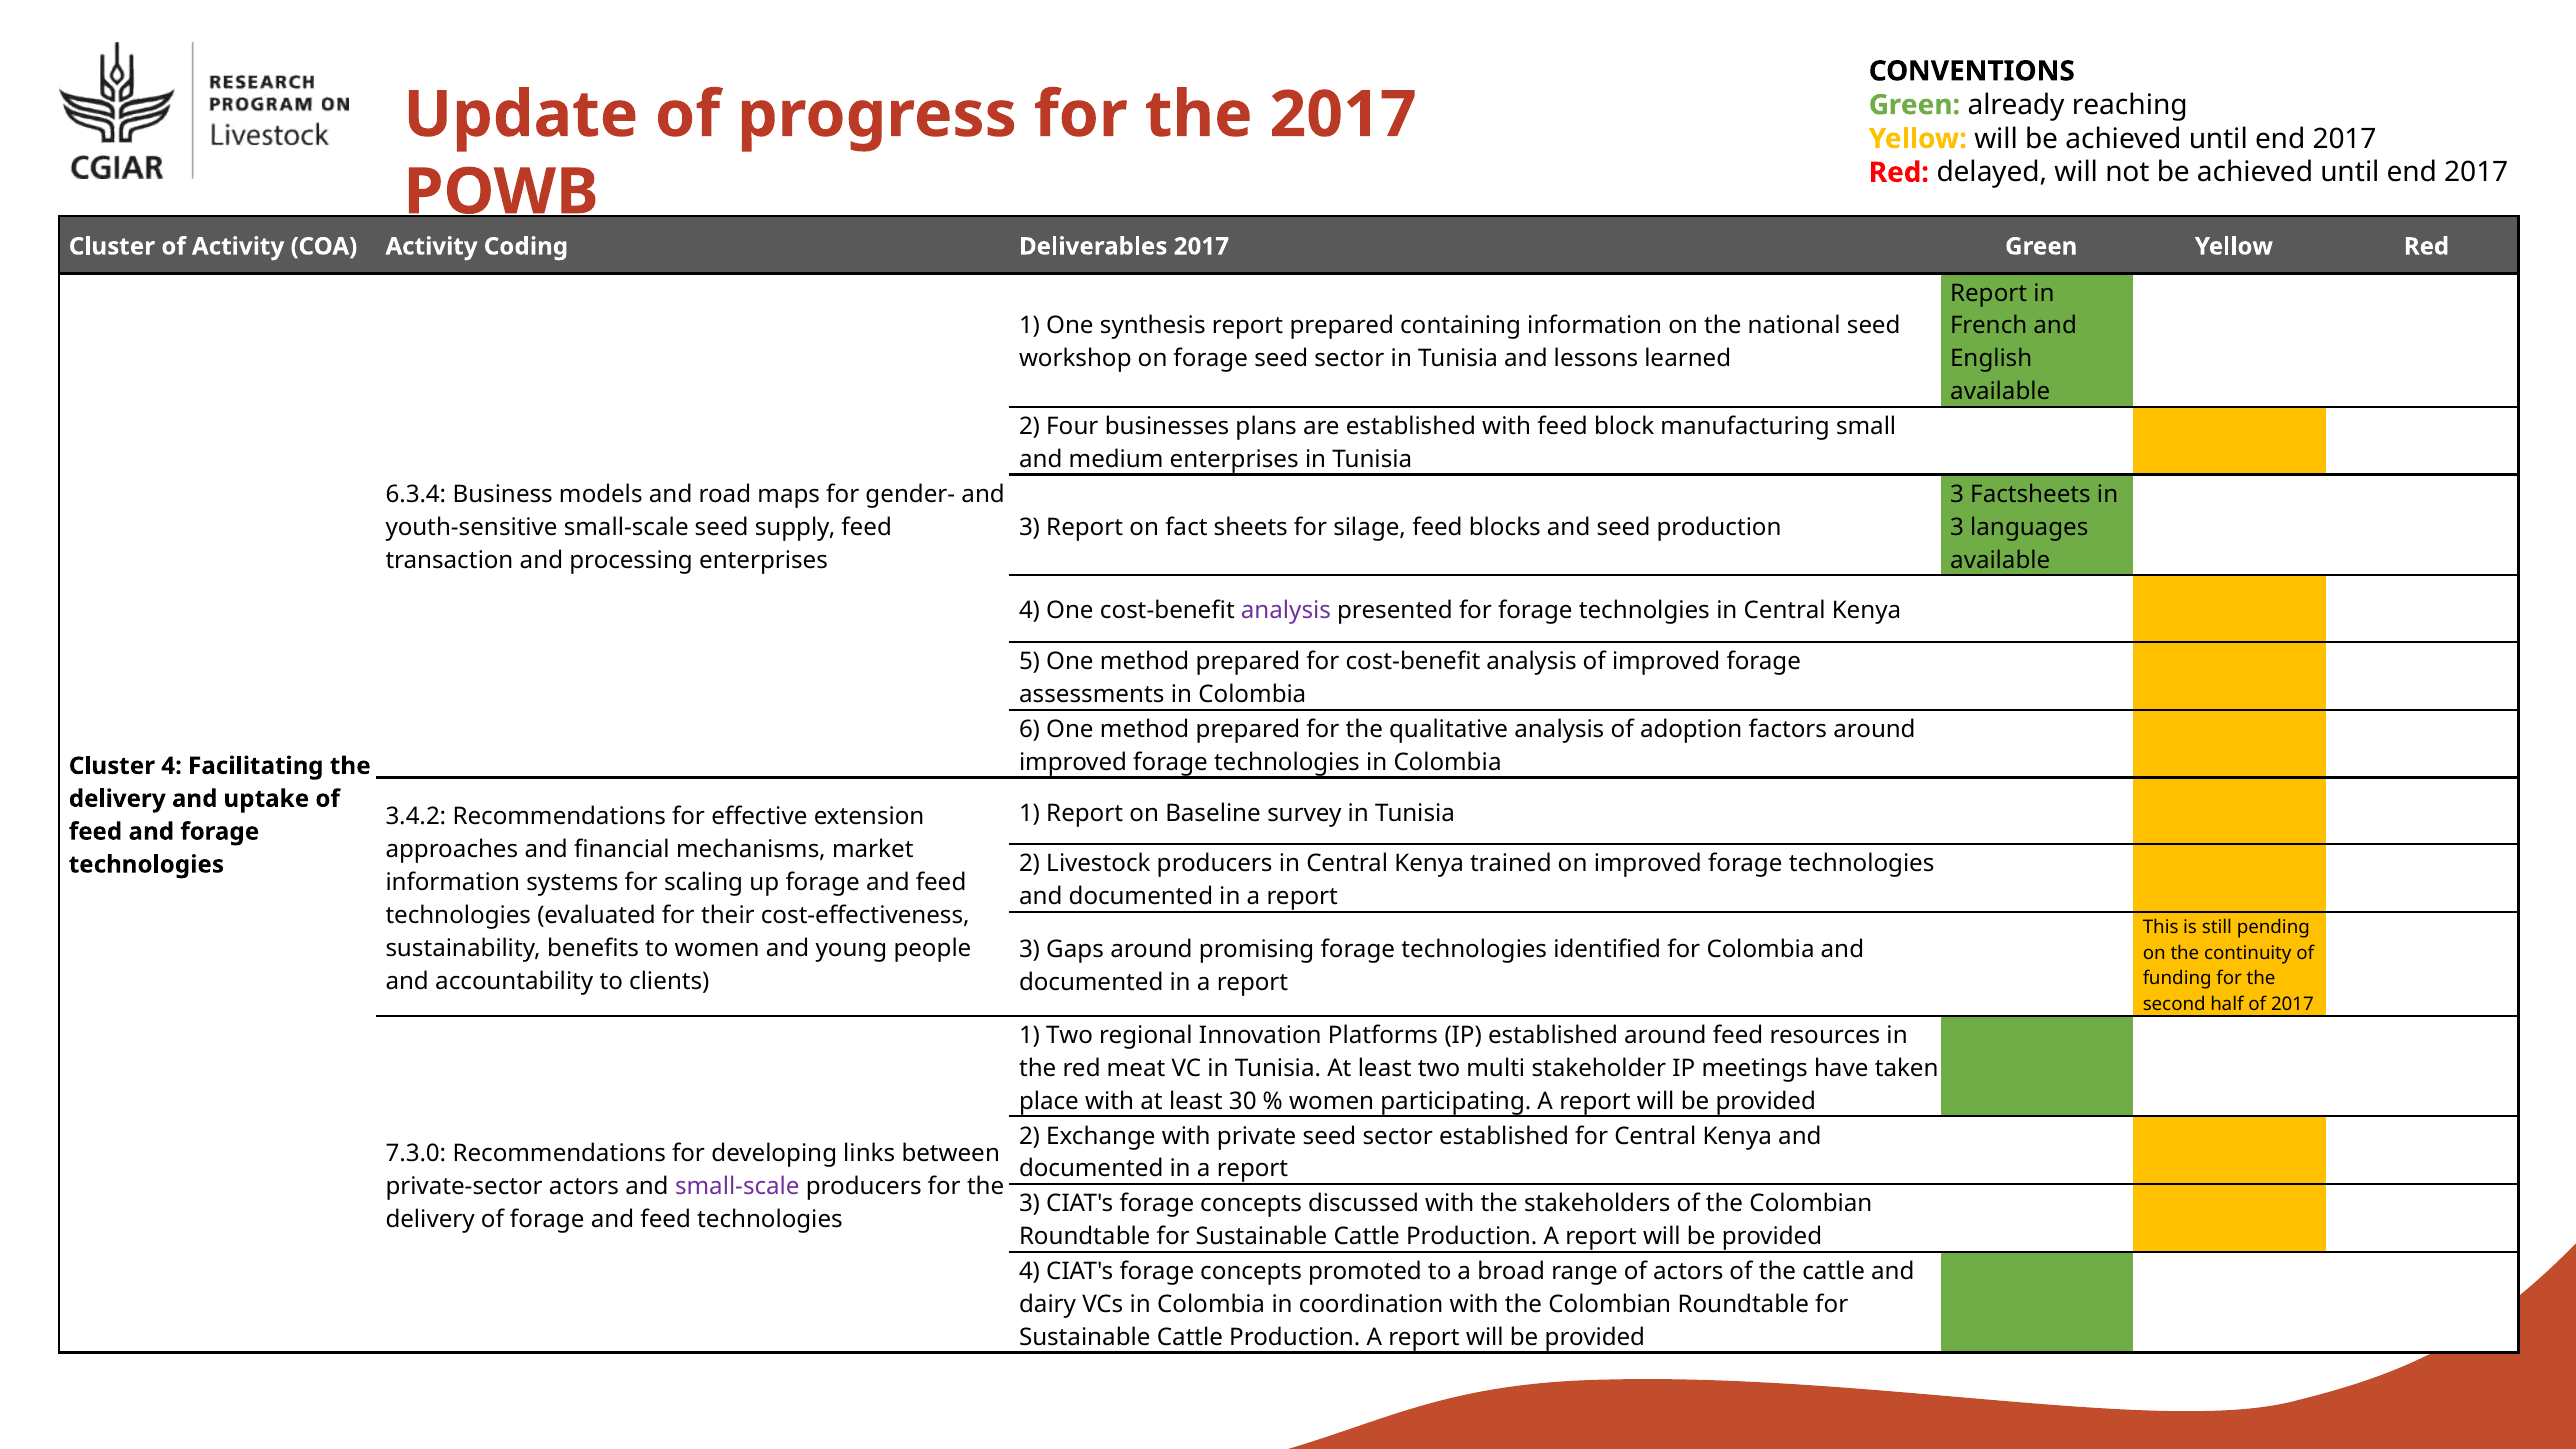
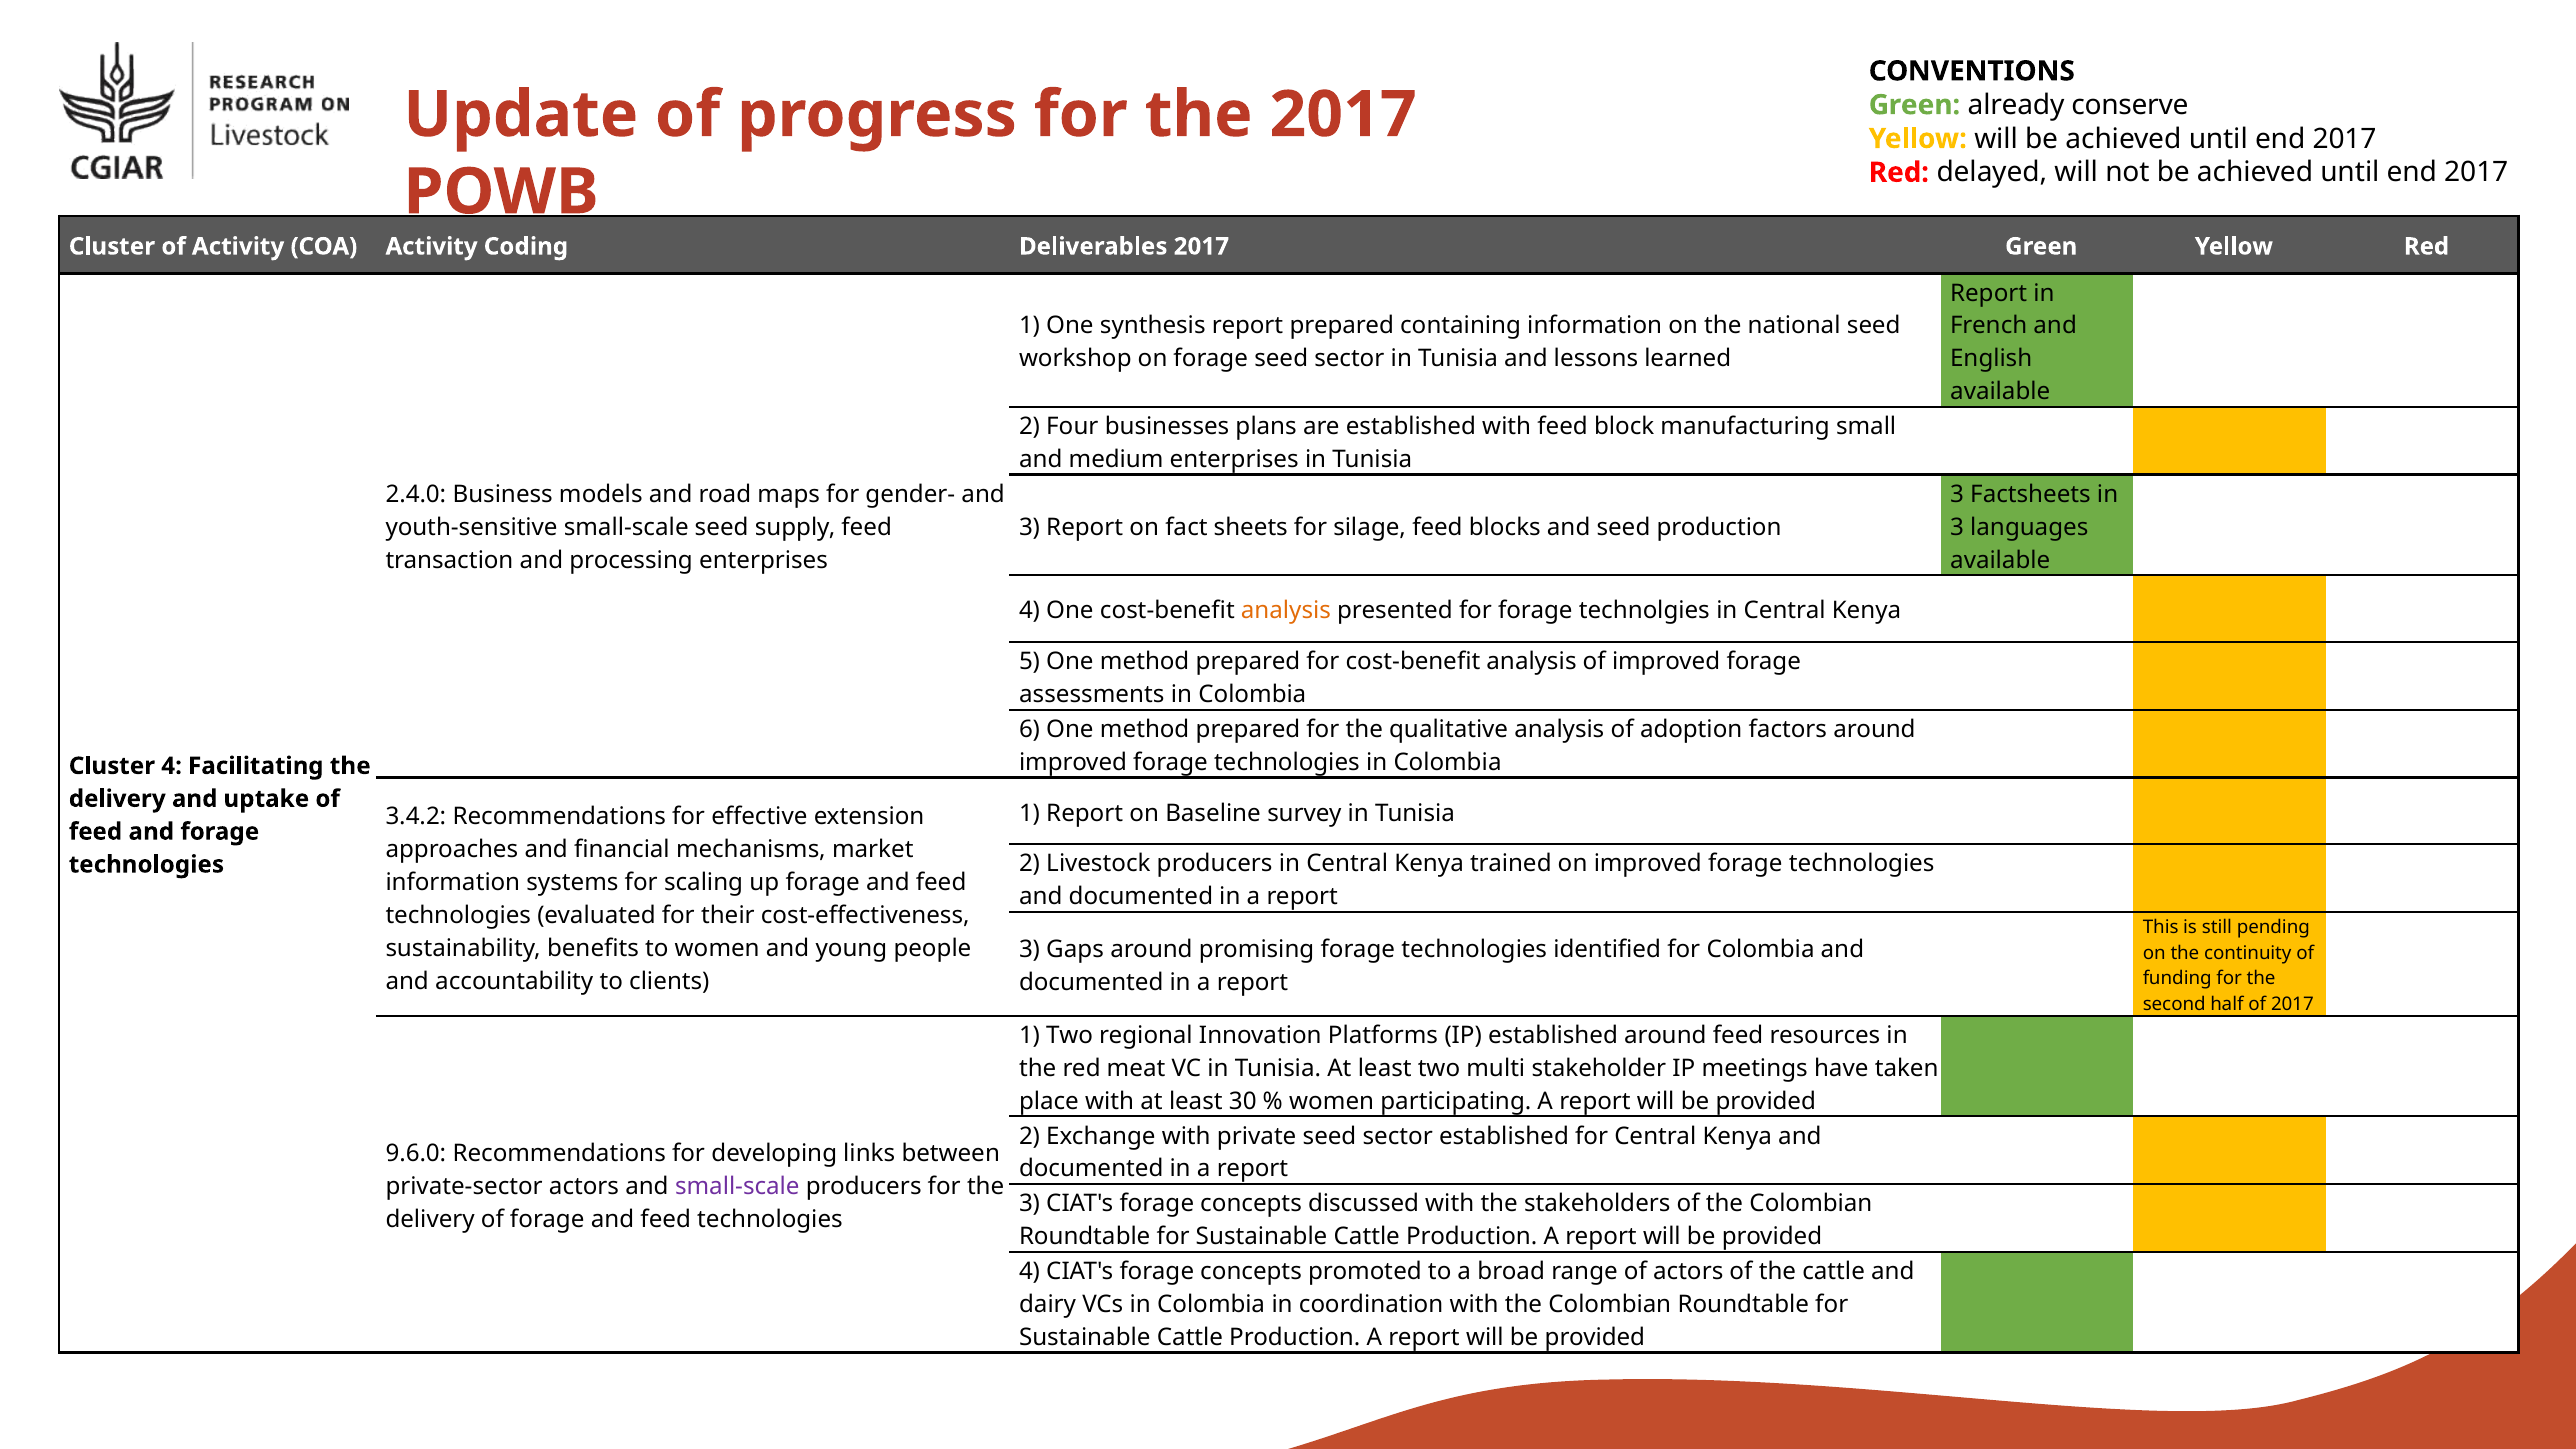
reaching: reaching -> conserve
6.3.4: 6.3.4 -> 2.4.0
analysis at (1286, 611) colour: purple -> orange
7.3.0: 7.3.0 -> 9.6.0
